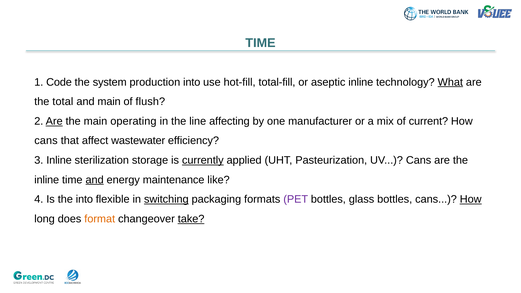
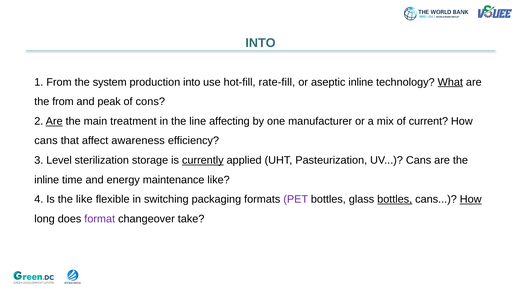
TIME at (260, 43): TIME -> INTO
1 Code: Code -> From
total-fill: total-fill -> rate-fill
the total: total -> from
and main: main -> peak
flush: flush -> cons
operating: operating -> treatment
wastewater: wastewater -> awareness
3 Inline: Inline -> Level
and at (95, 180) underline: present -> none
the into: into -> like
switching underline: present -> none
bottles at (395, 199) underline: none -> present
format colour: orange -> purple
take underline: present -> none
